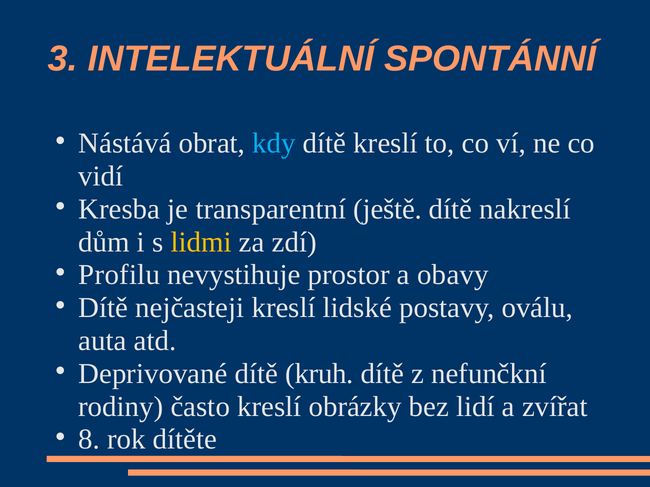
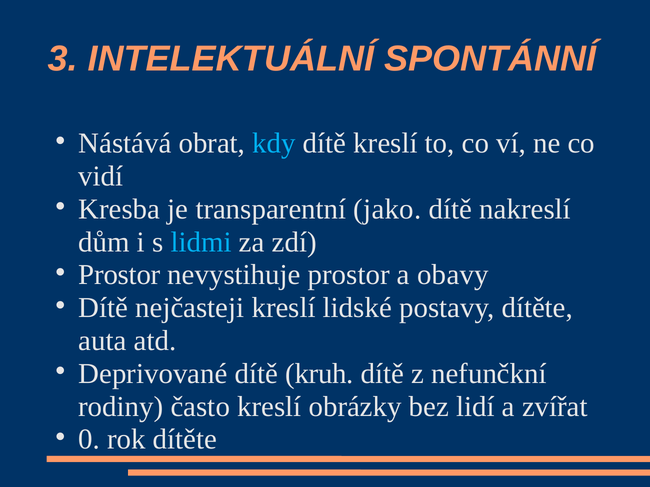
ještě: ještě -> jako
lidmi colour: yellow -> light blue
Profilu at (119, 275): Profilu -> Prostor
postavy oválu: oválu -> dítěte
8: 8 -> 0
